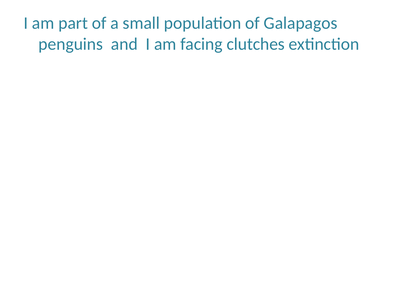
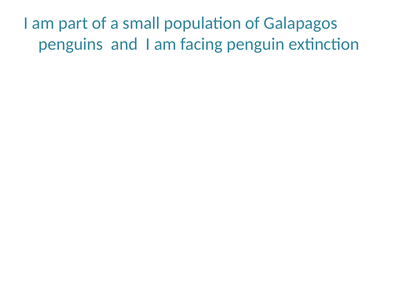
clutches: clutches -> penguin
